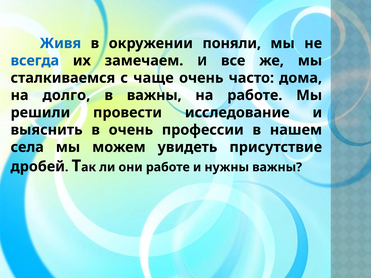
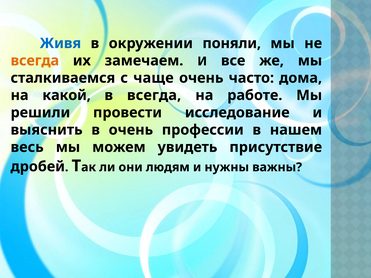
всегда at (35, 61) colour: blue -> orange
долго: долго -> какой
в важны: важны -> всегда
села: села -> весь
они работе: работе -> людям
